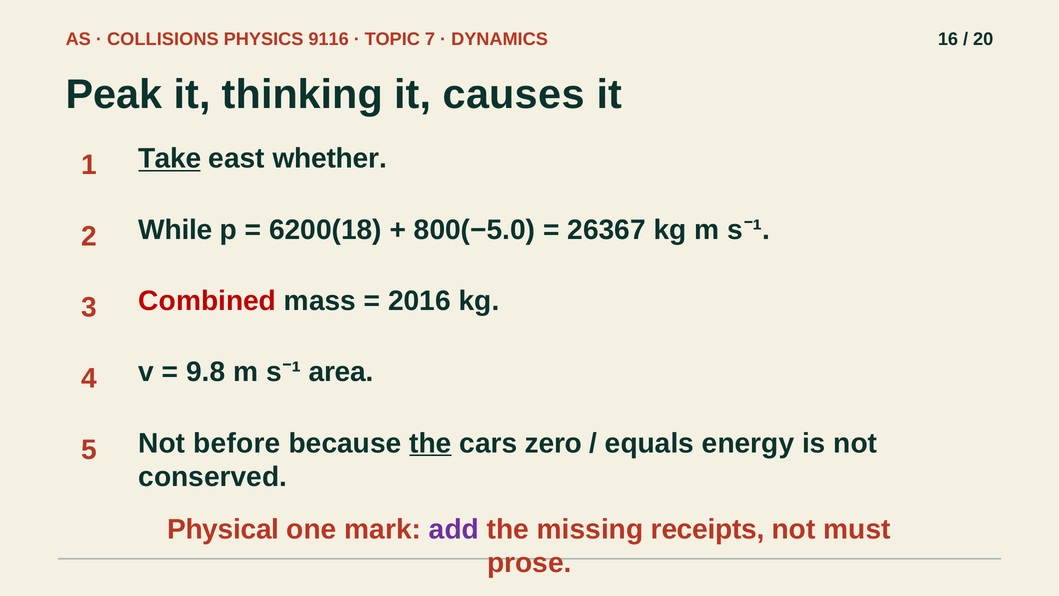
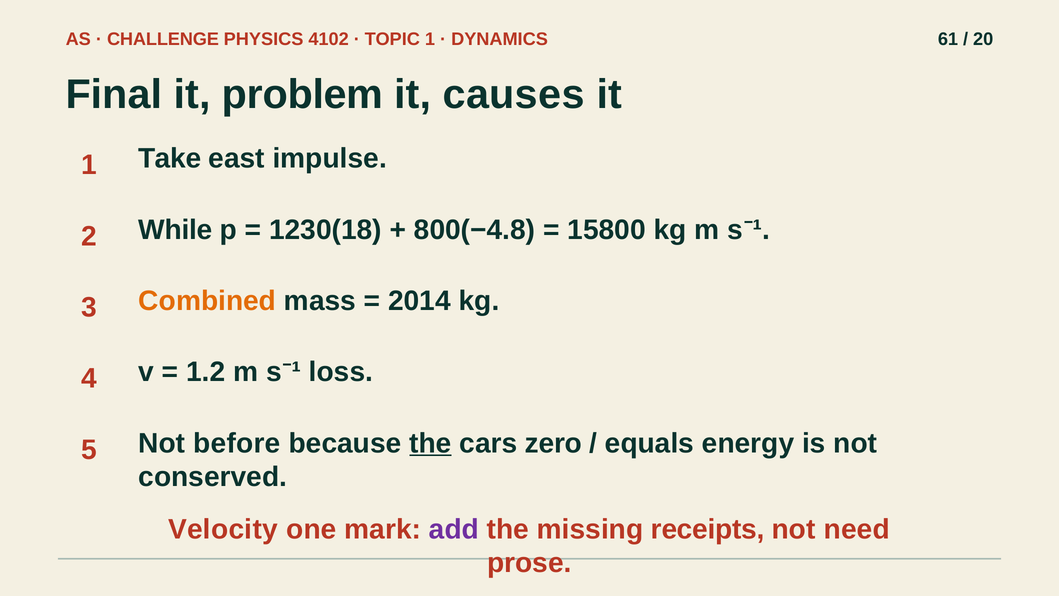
COLLISIONS: COLLISIONS -> CHALLENGE
9116: 9116 -> 4102
TOPIC 7: 7 -> 1
16: 16 -> 61
Peak: Peak -> Final
thinking: thinking -> problem
Take underline: present -> none
whether: whether -> impulse
6200(18: 6200(18 -> 1230(18
800(−5.0: 800(−5.0 -> 800(−4.8
26367: 26367 -> 15800
Combined colour: red -> orange
2016: 2016 -> 2014
9.8: 9.8 -> 1.2
area: area -> loss
Physical: Physical -> Velocity
must: must -> need
